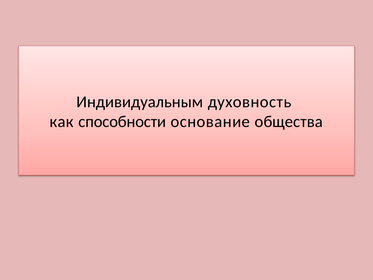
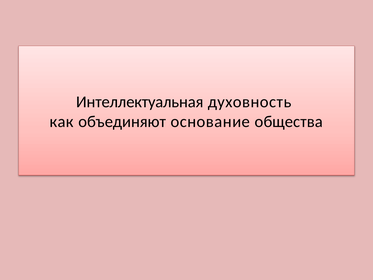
Индивидуальным: Индивидуальным -> Интеллектуальная
способности: способности -> объединяют
